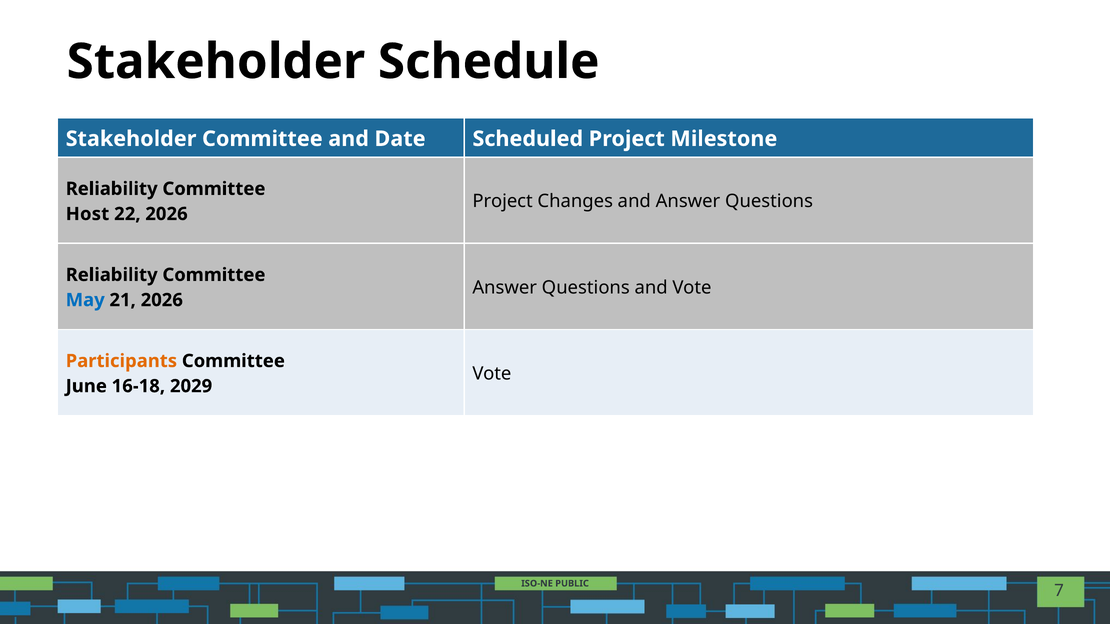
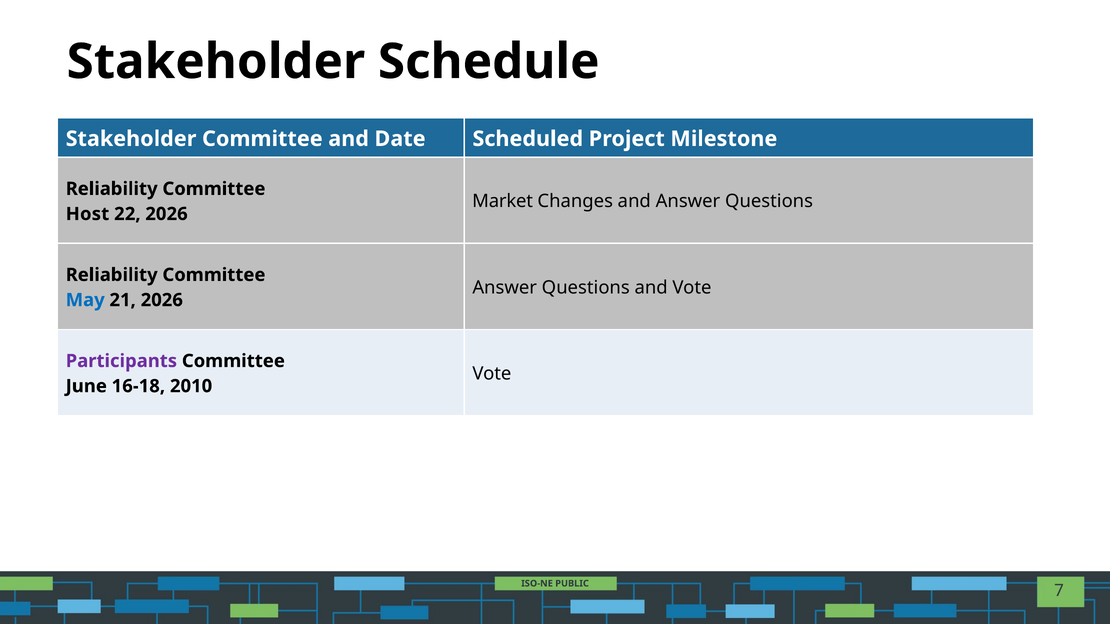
Project at (503, 202): Project -> Market
Participants colour: orange -> purple
2029: 2029 -> 2010
